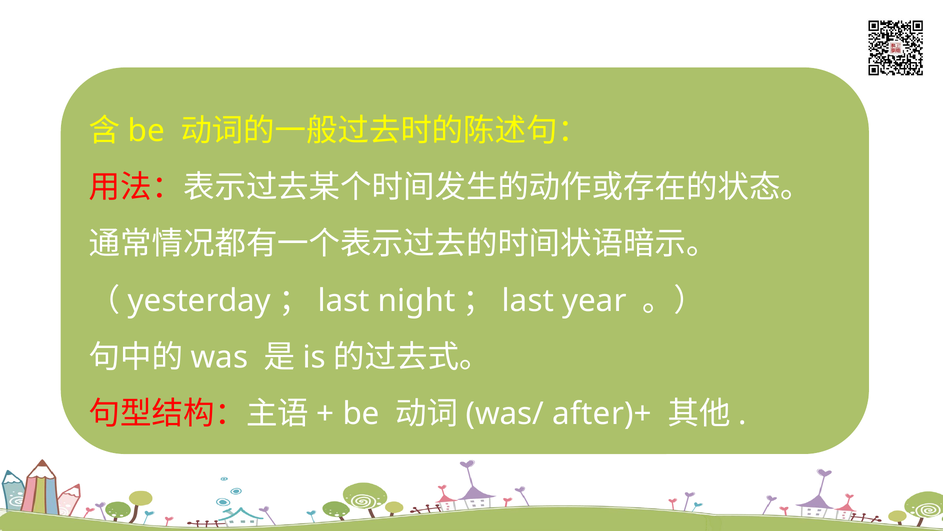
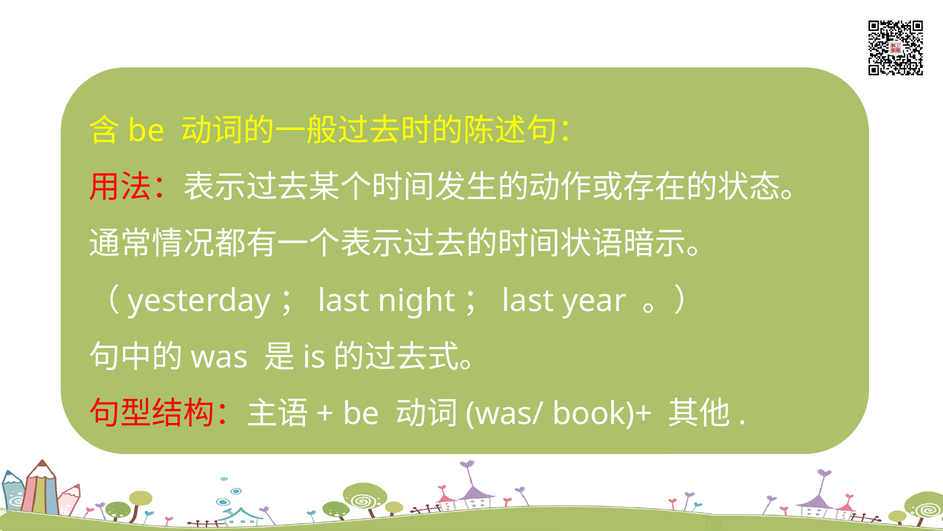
after)+: after)+ -> book)+
